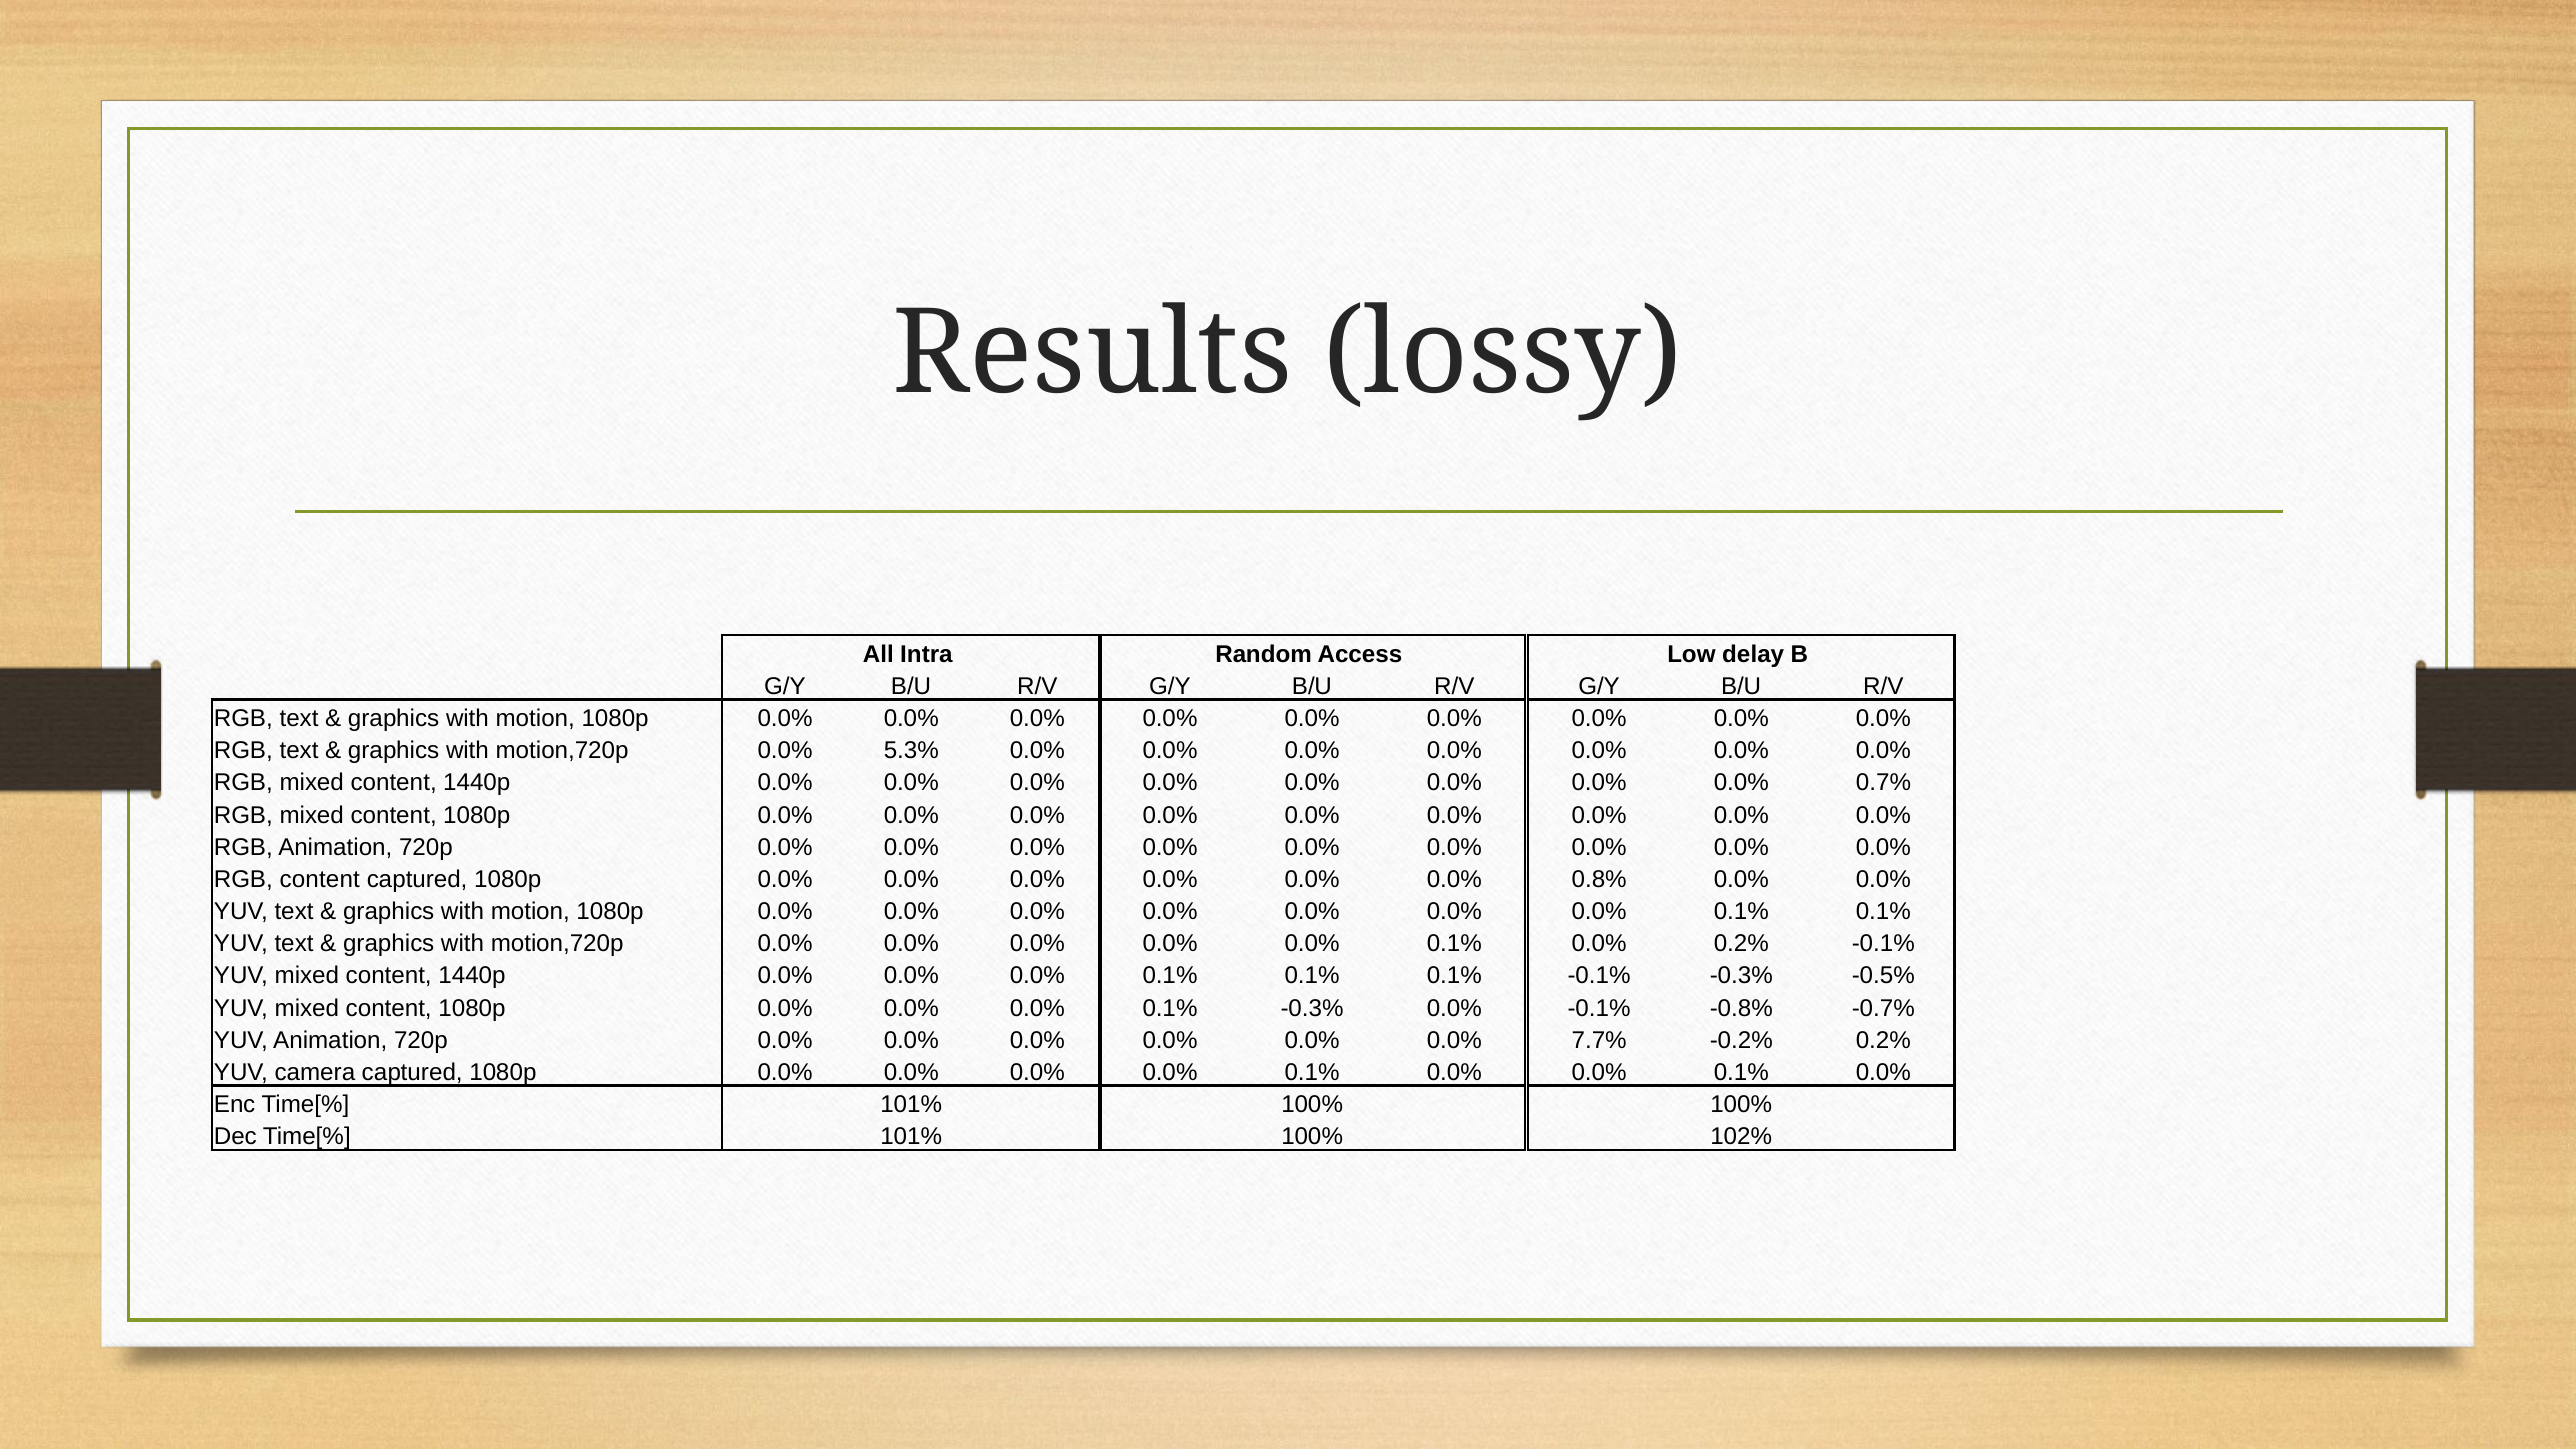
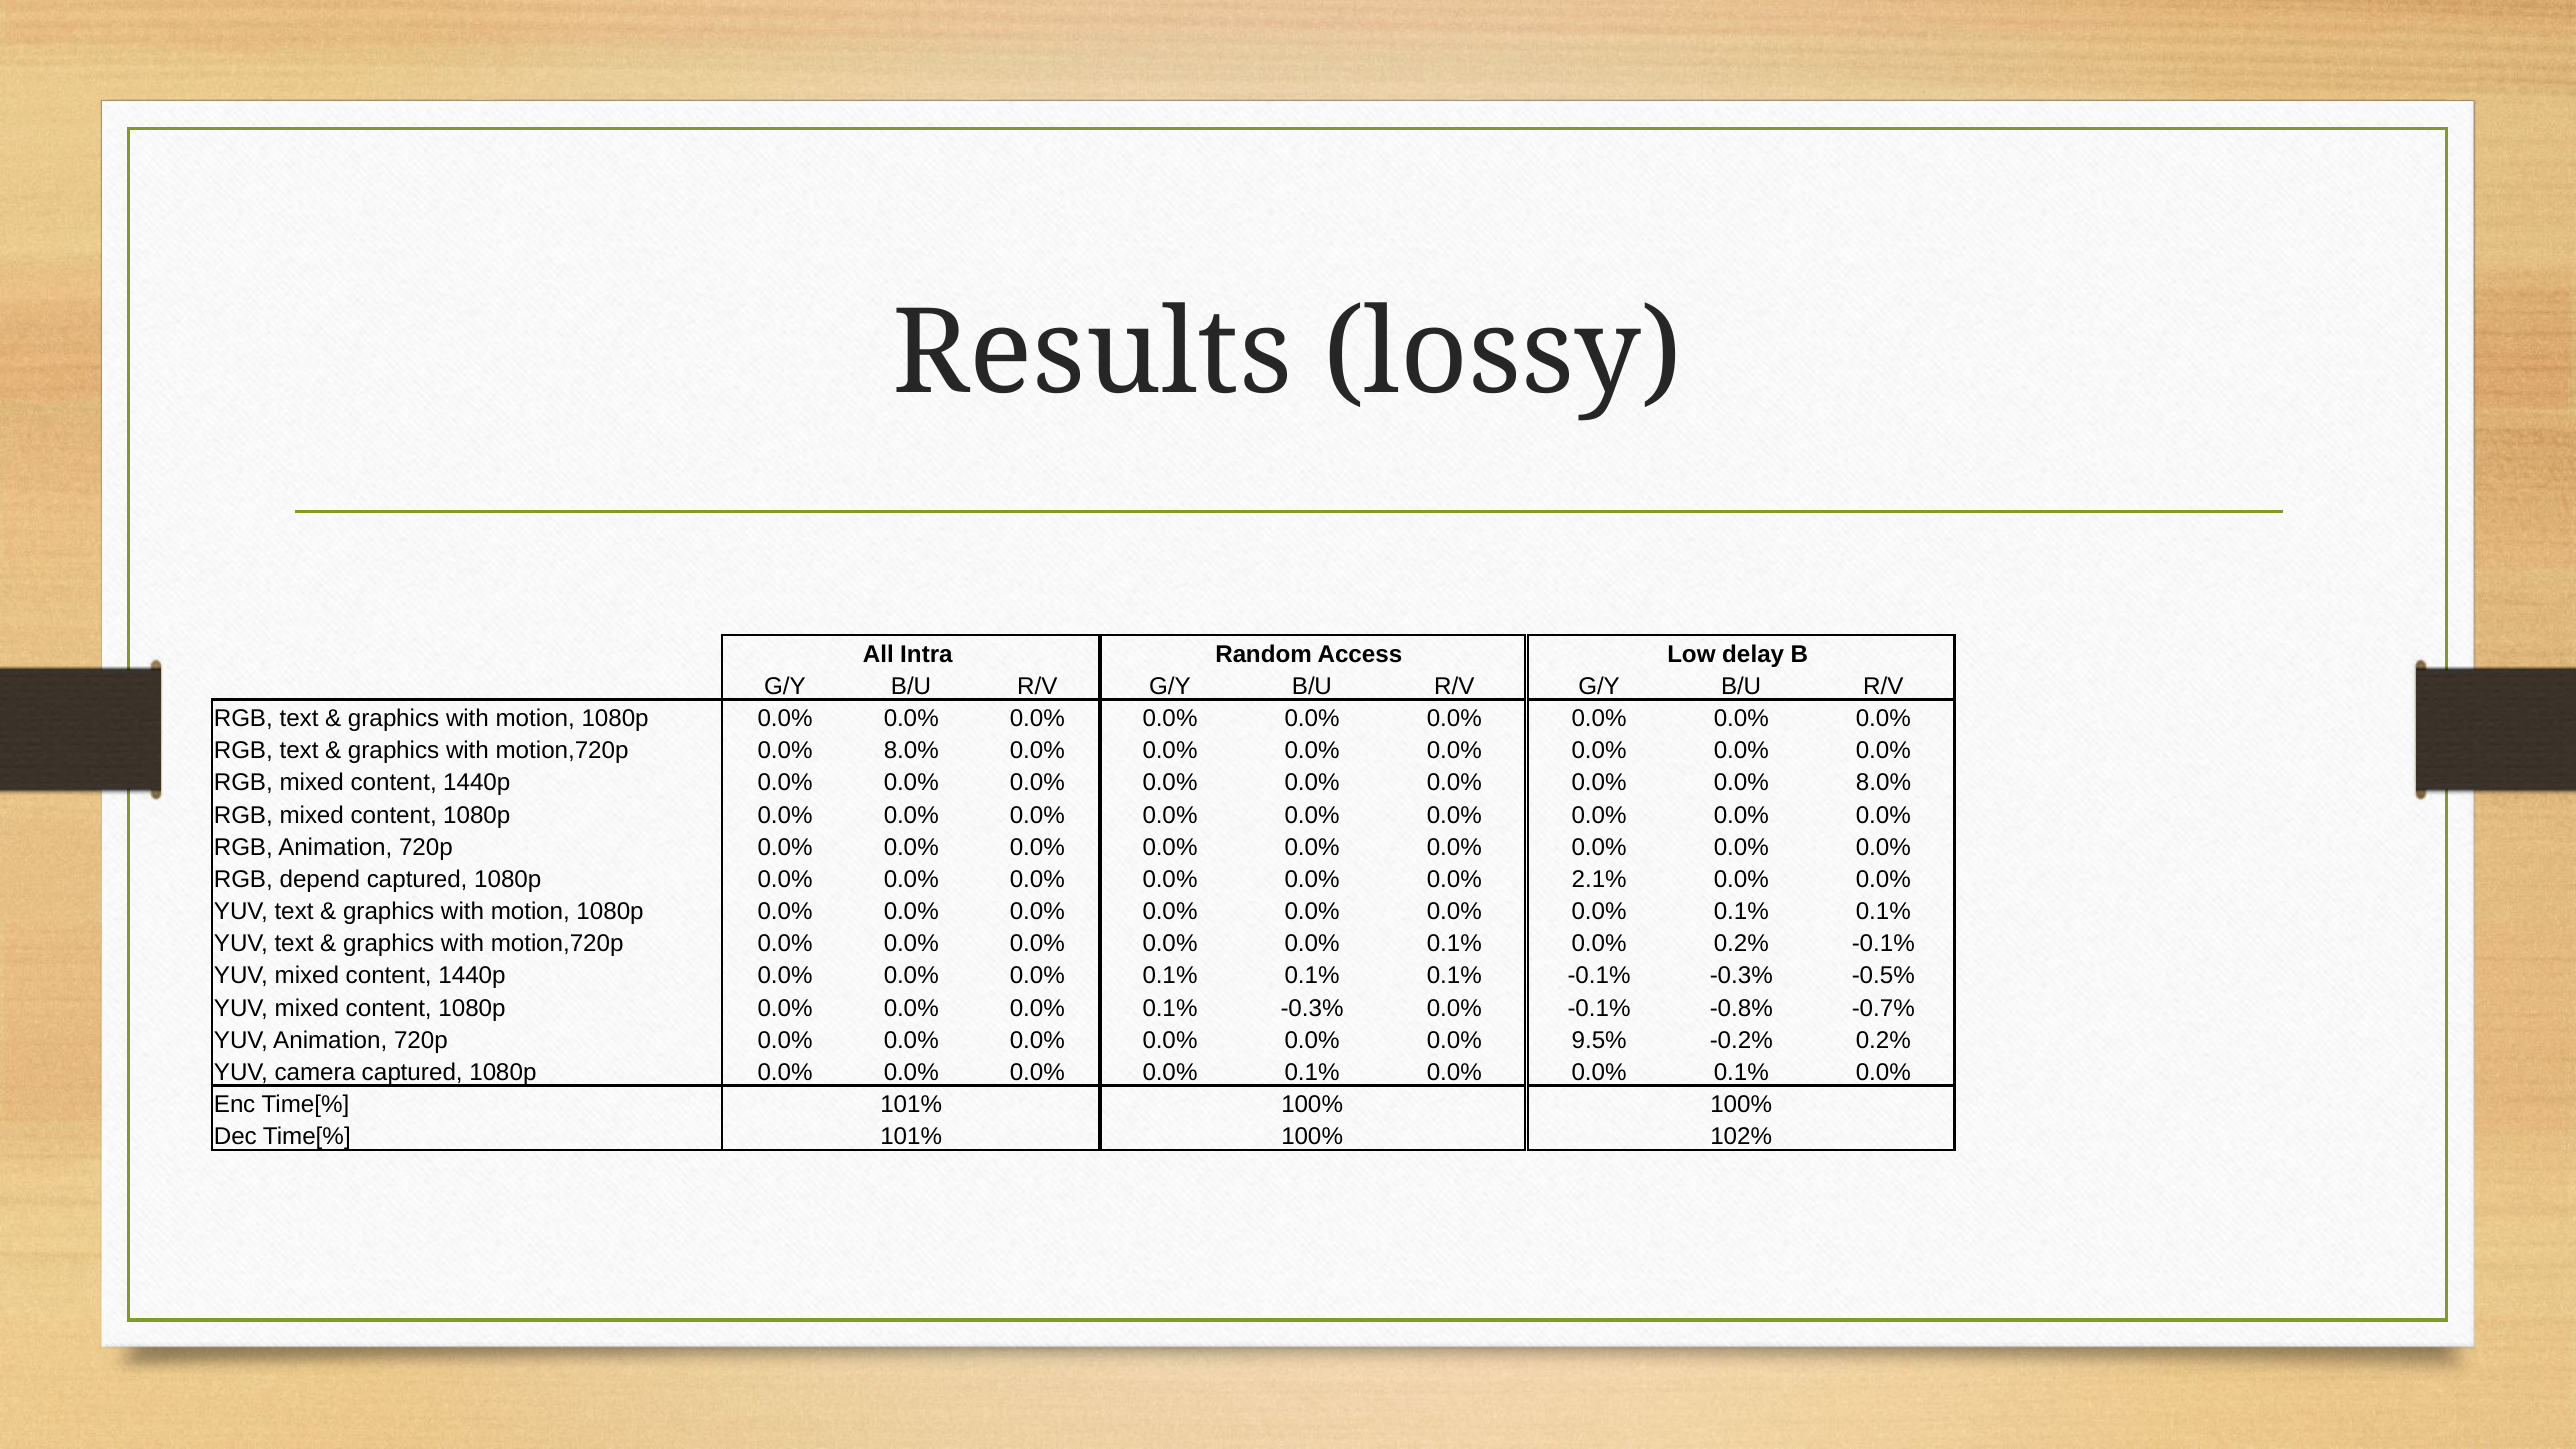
motion,720p 0.0% 5.3%: 5.3% -> 8.0%
0.0% 0.0% 0.7%: 0.7% -> 8.0%
RGB content: content -> depend
0.8%: 0.8% -> 2.1%
7.7%: 7.7% -> 9.5%
